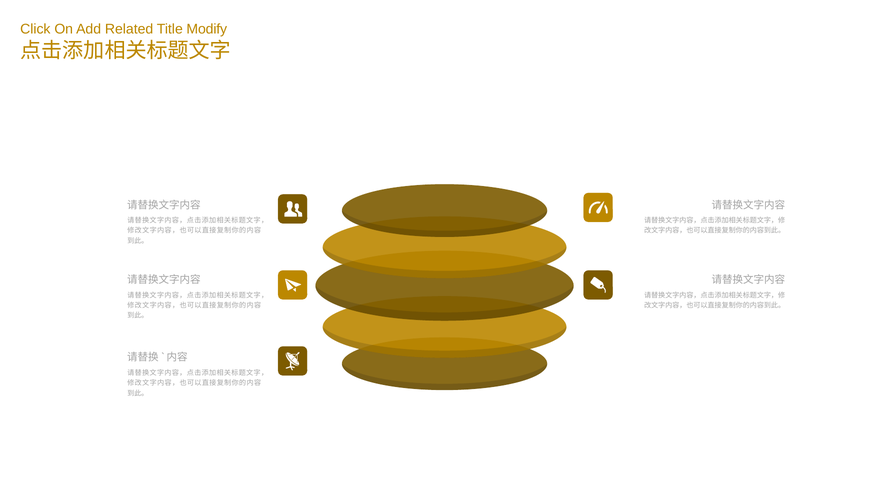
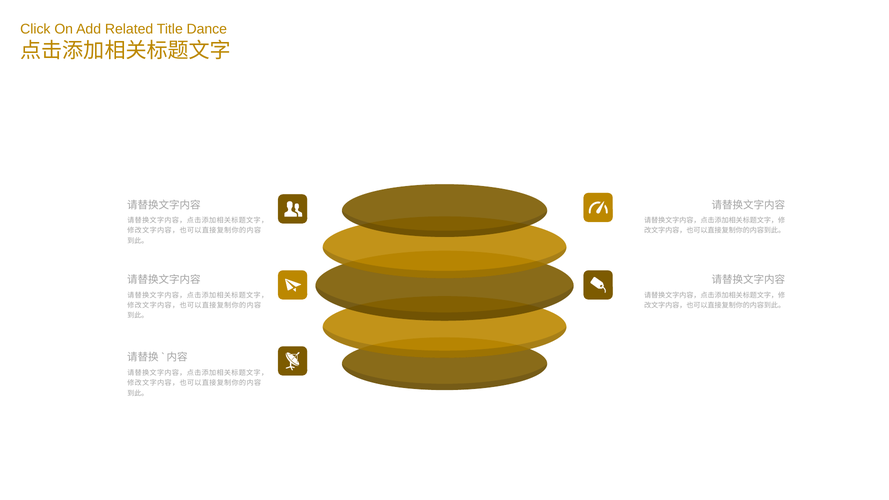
Modify: Modify -> Dance
